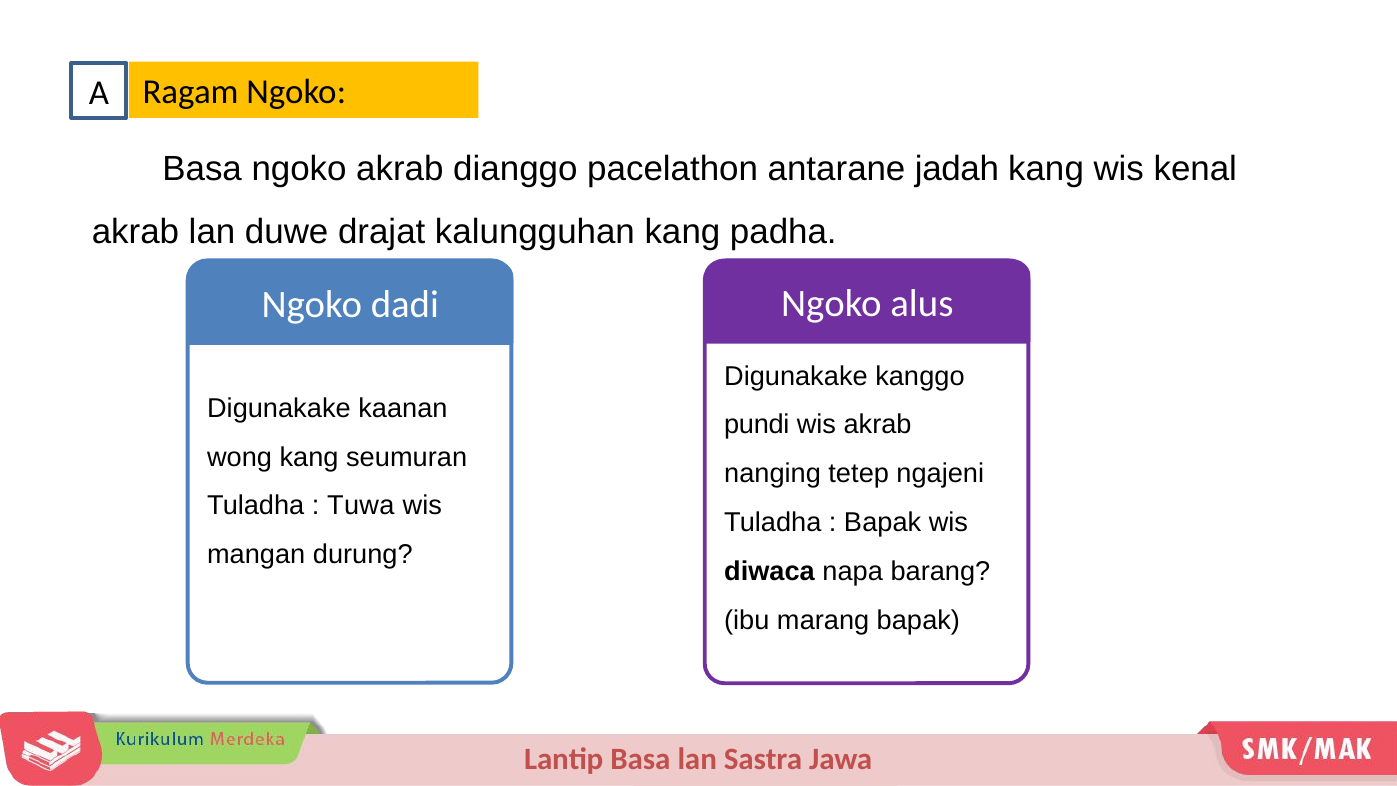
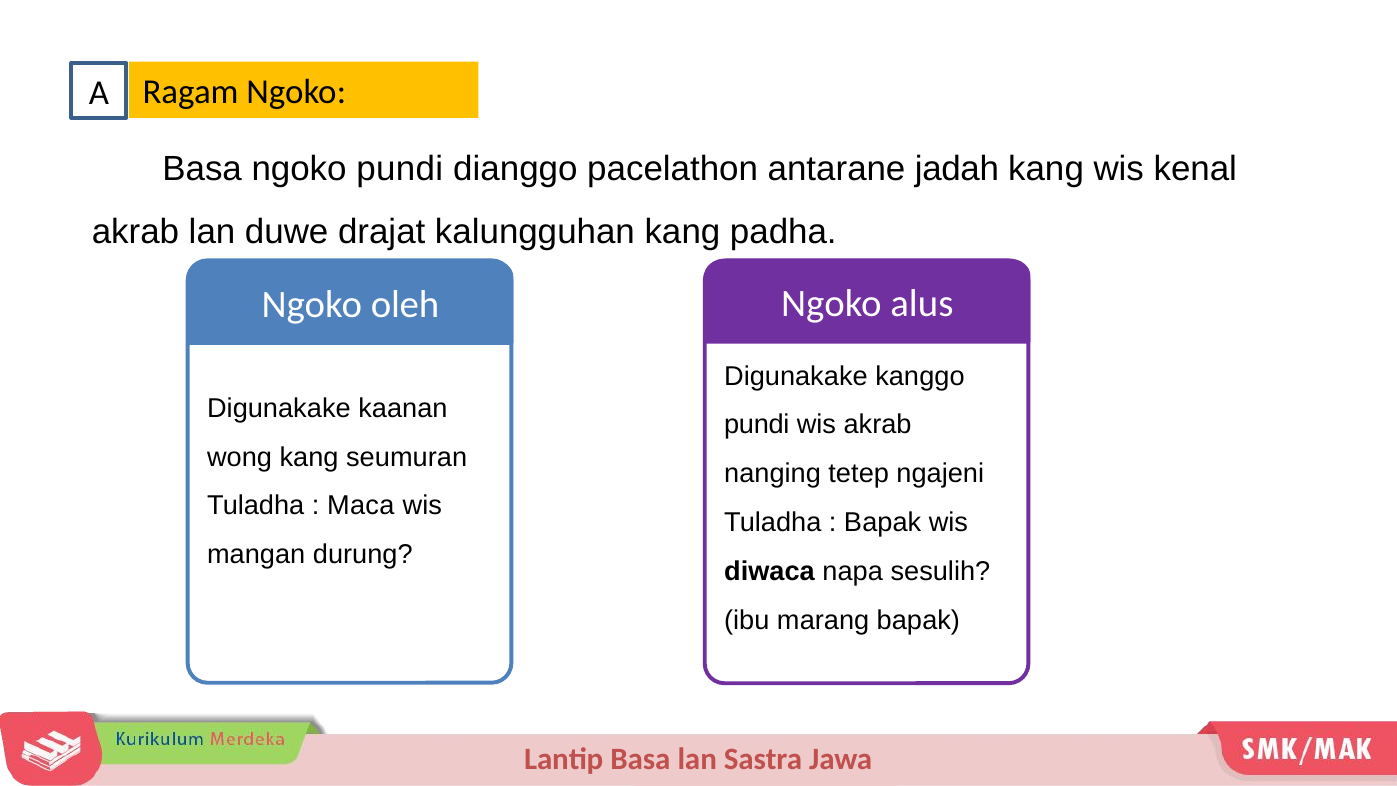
ngoko akrab: akrab -> pundi
dadi: dadi -> oleh
Tuwa: Tuwa -> Maca
barang: barang -> sesulih
